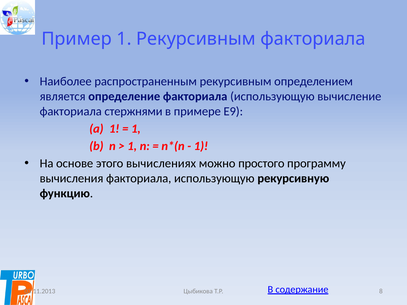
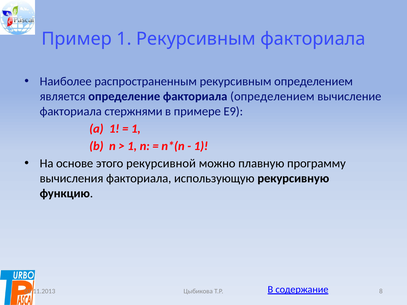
определение факториала использующую: использующую -> определением
вычислениях: вычислениях -> рекурсивной
простого: простого -> плавную
